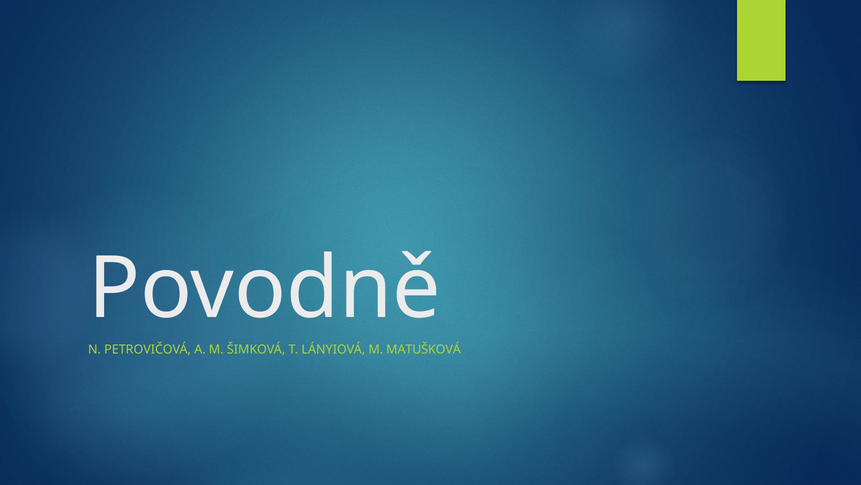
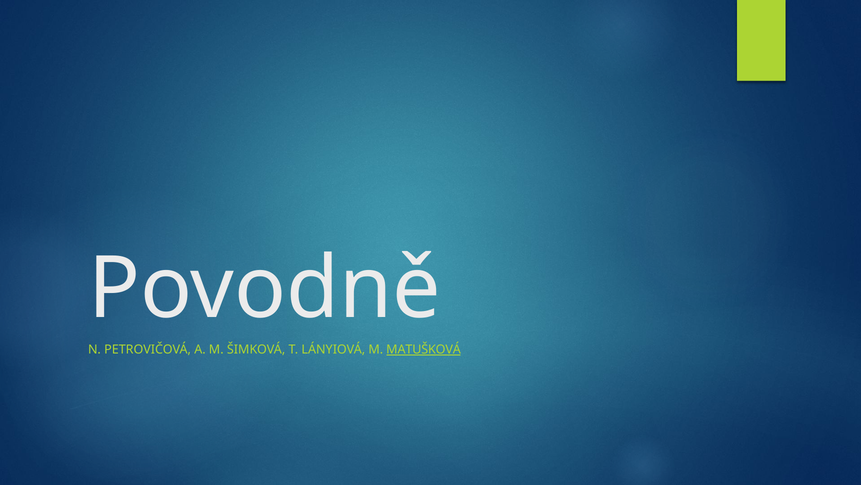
MATUŠKOVÁ underline: none -> present
